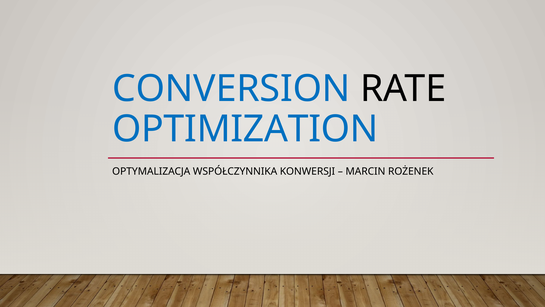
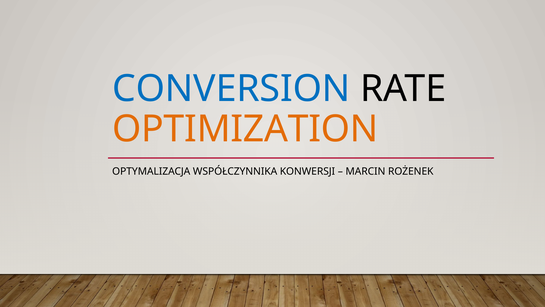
OPTIMIZATION colour: blue -> orange
